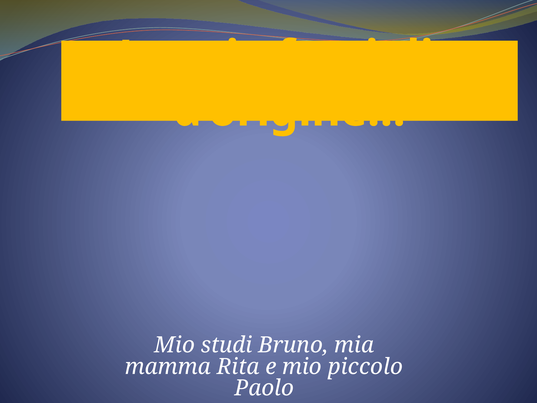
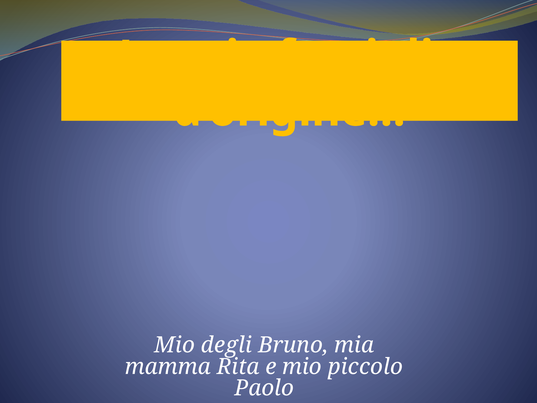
studi: studi -> degli
